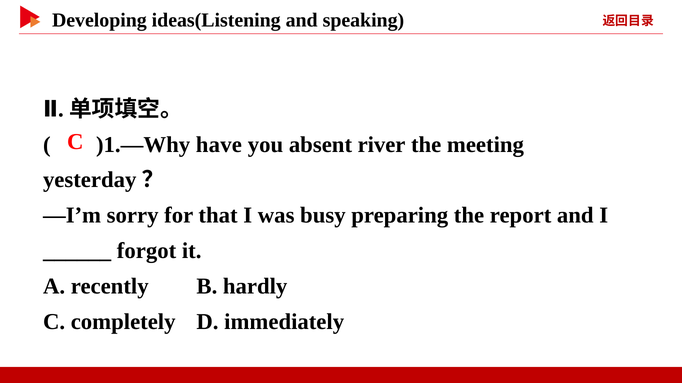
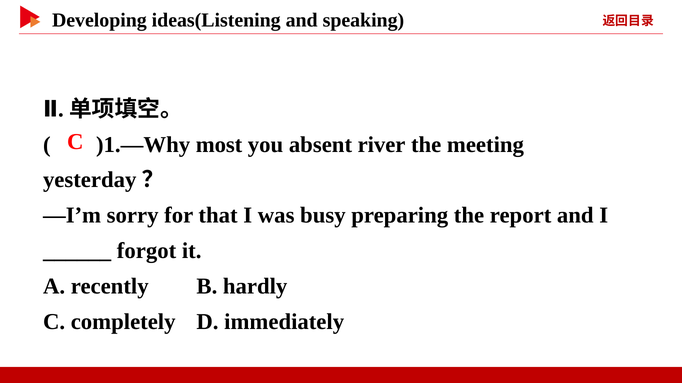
have: have -> most
